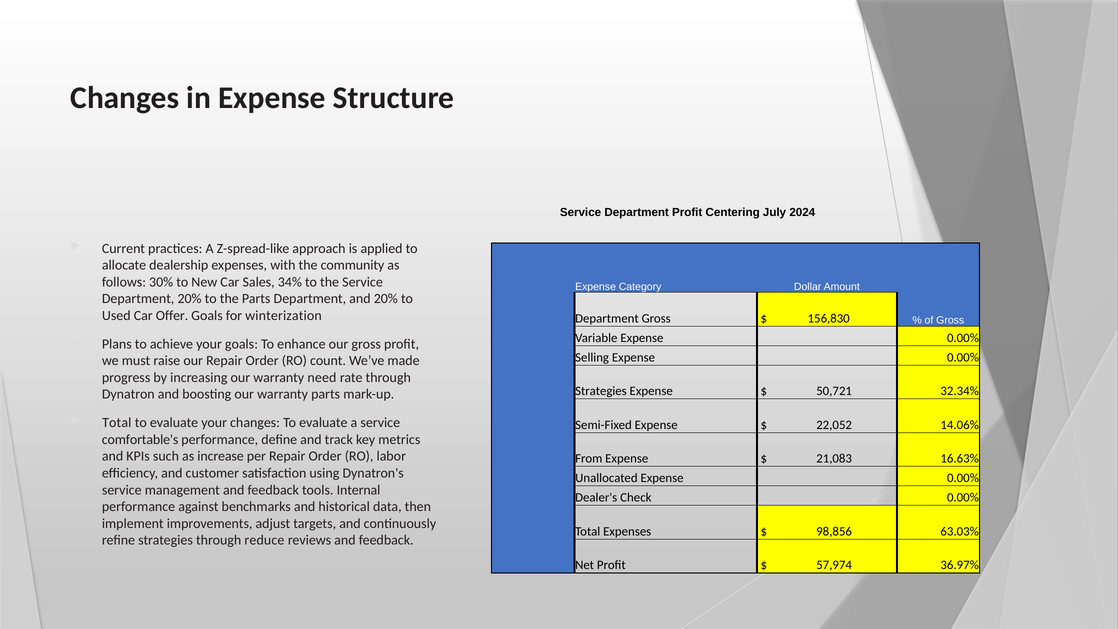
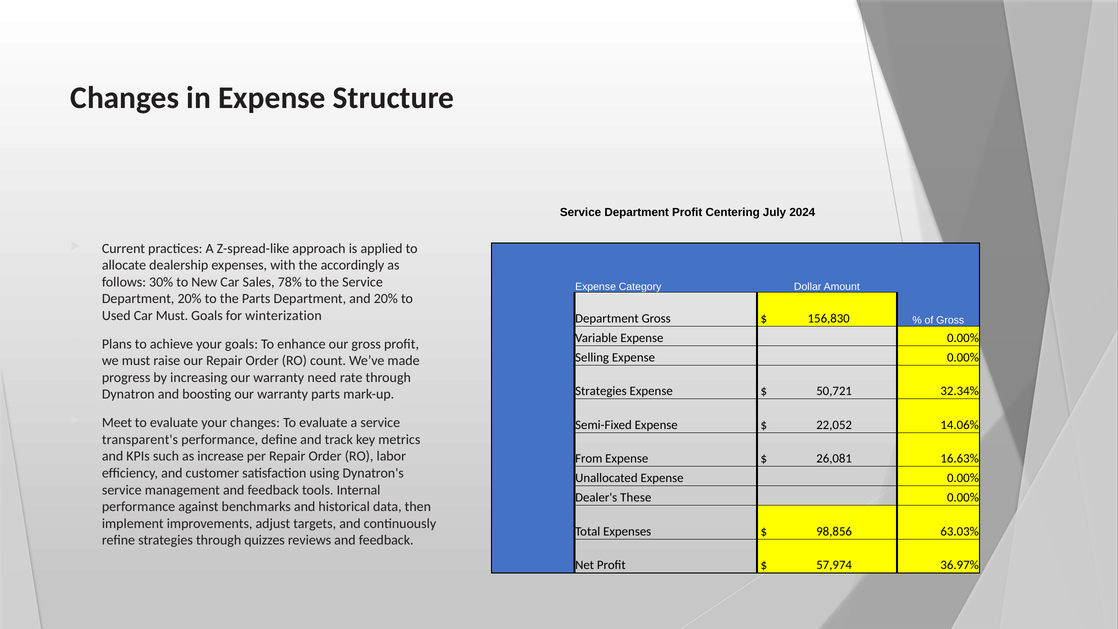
community: community -> accordingly
34%: 34% -> 78%
Car Offer: Offer -> Must
Total at (117, 423): Total -> Meet
comfortable's: comfortable's -> transparent's
21,083: 21,083 -> 26,081
Check: Check -> These
reduce: reduce -> quizzes
